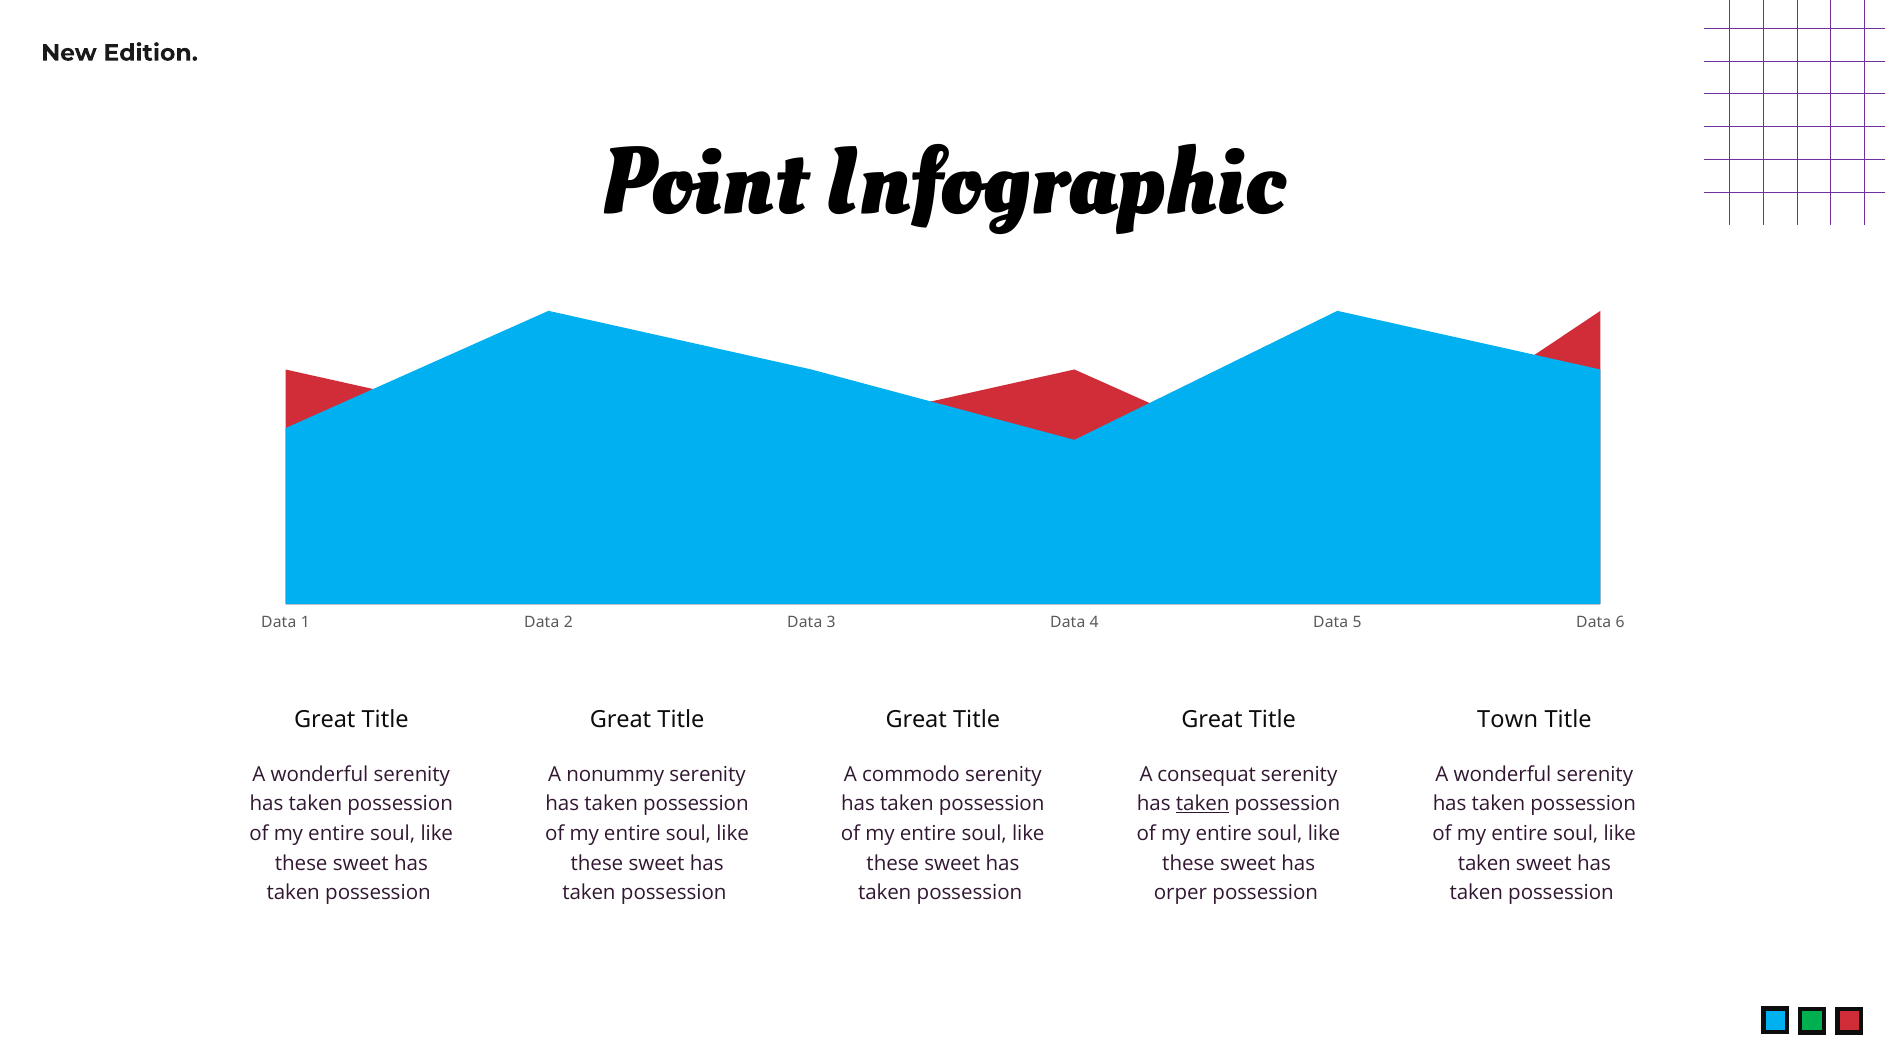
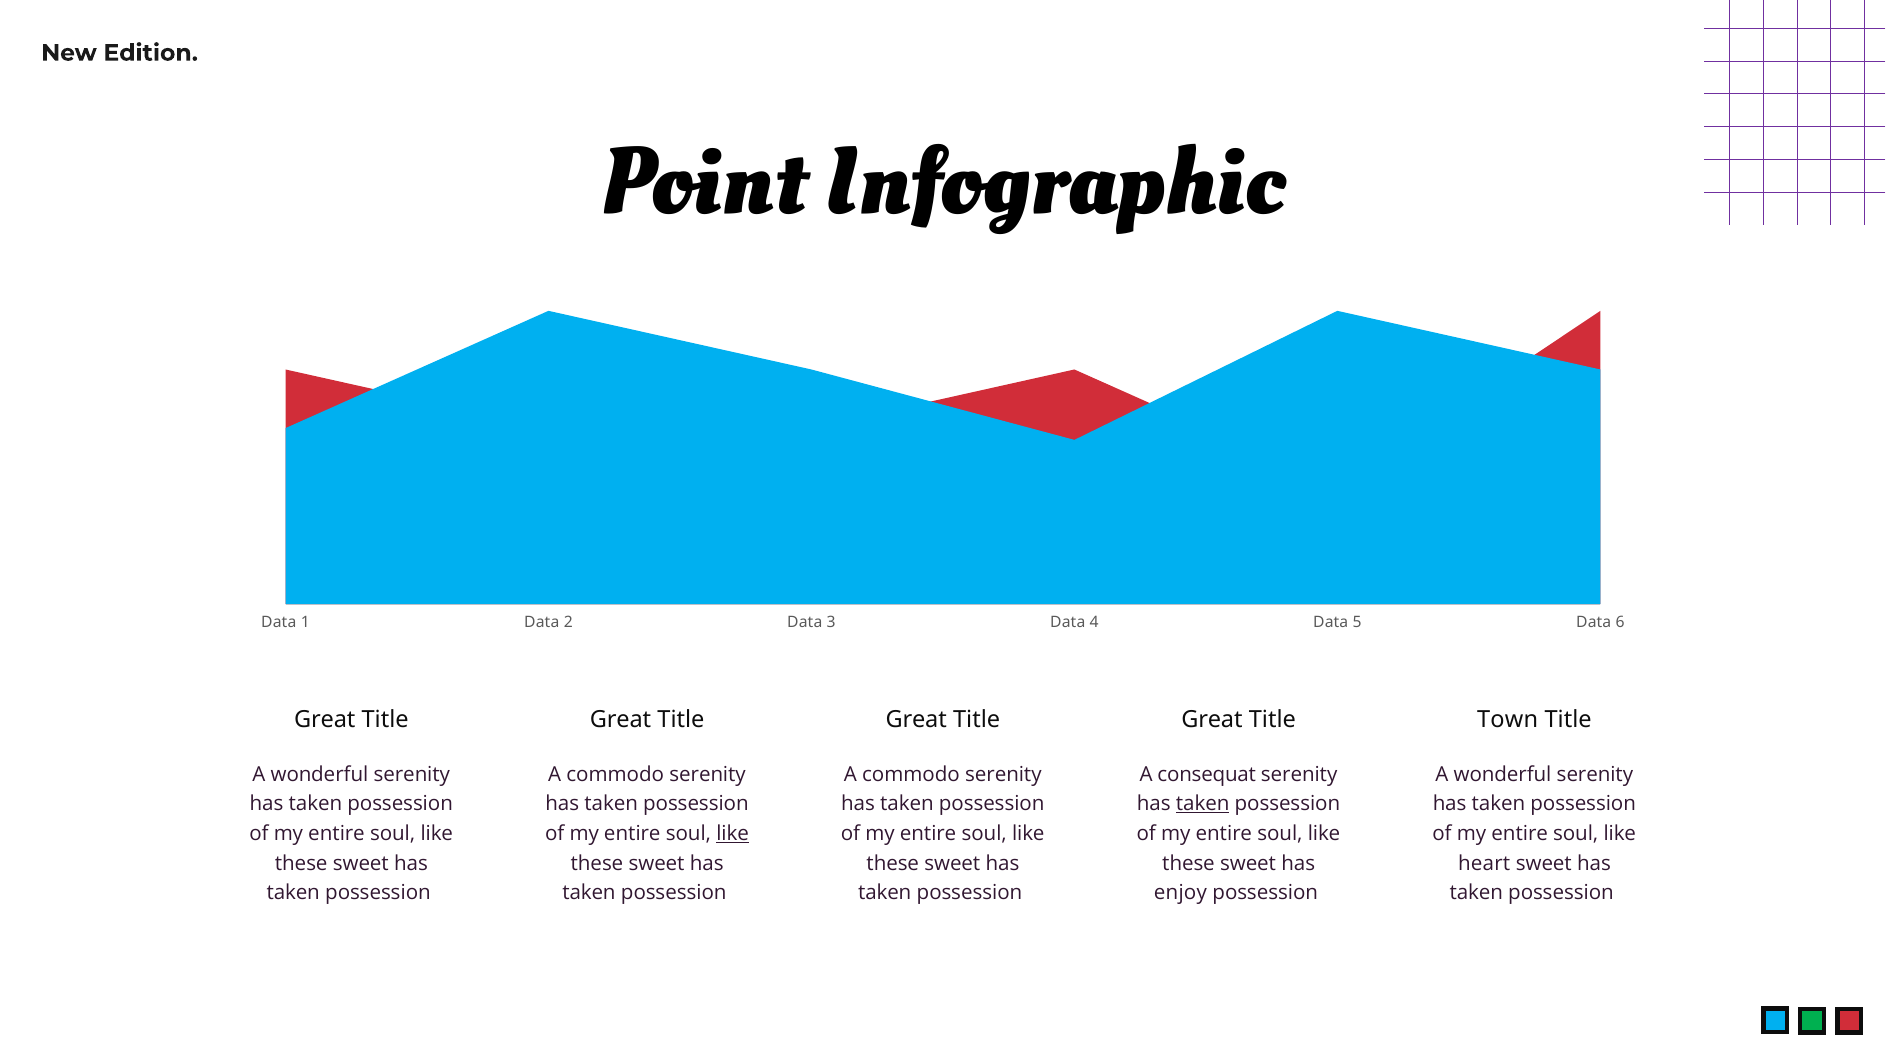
nonummy at (615, 774): nonummy -> commodo
like at (733, 833) underline: none -> present
taken at (1484, 863): taken -> heart
orper: orper -> enjoy
